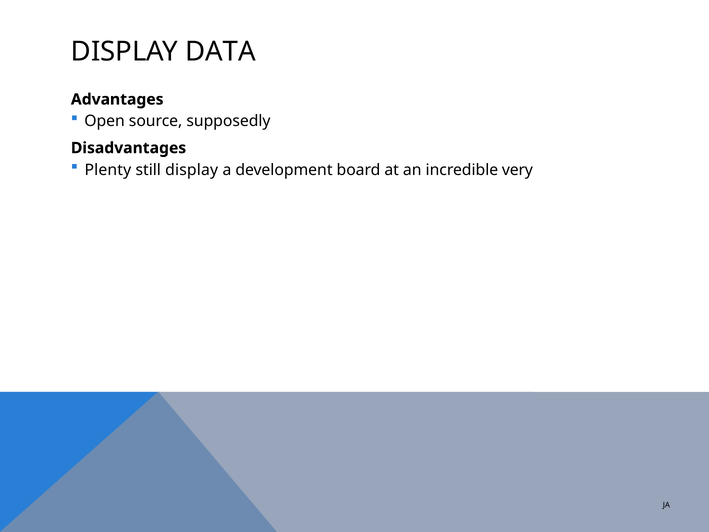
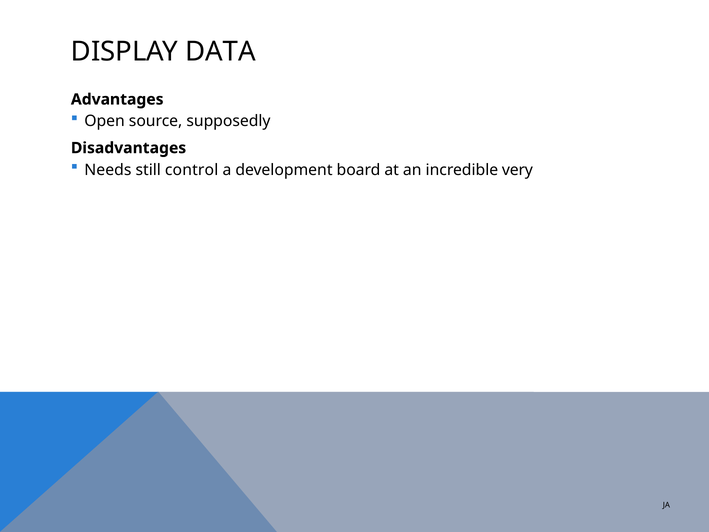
Plenty: Plenty -> Needs
still display: display -> control
